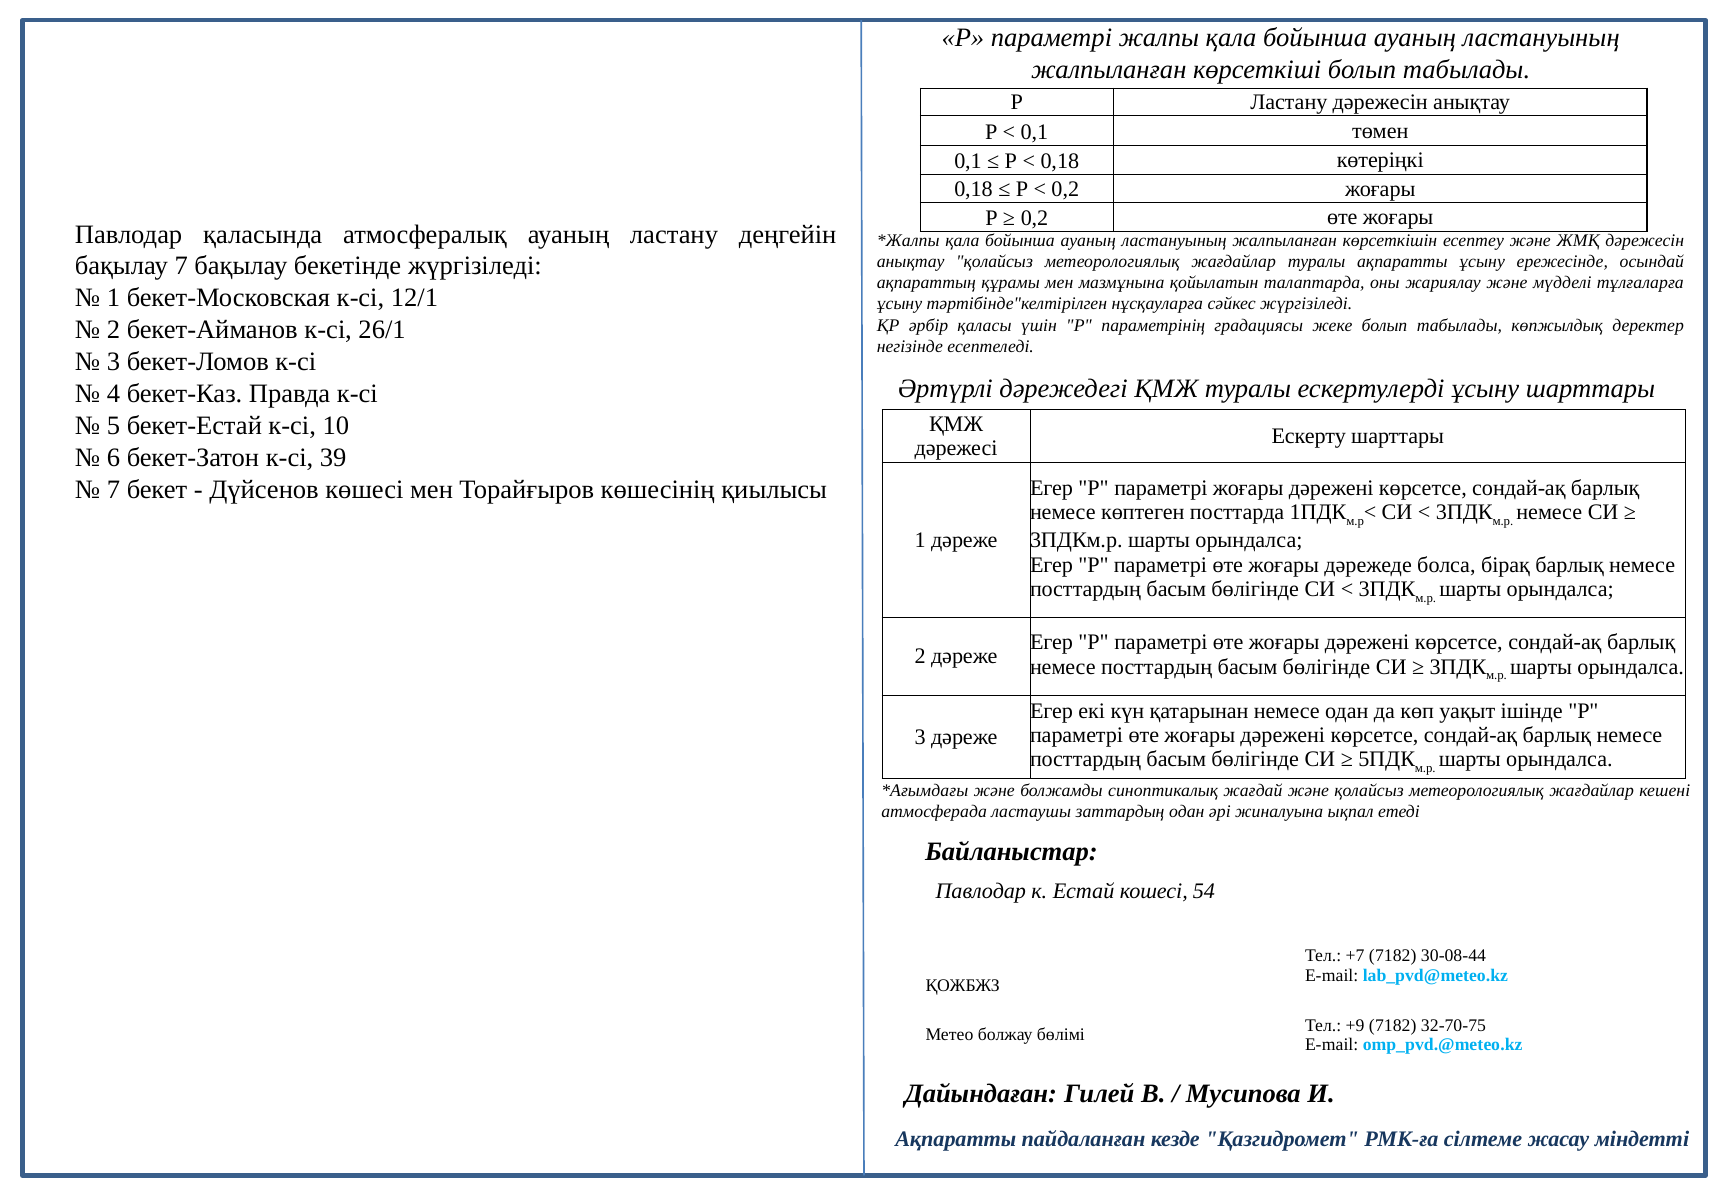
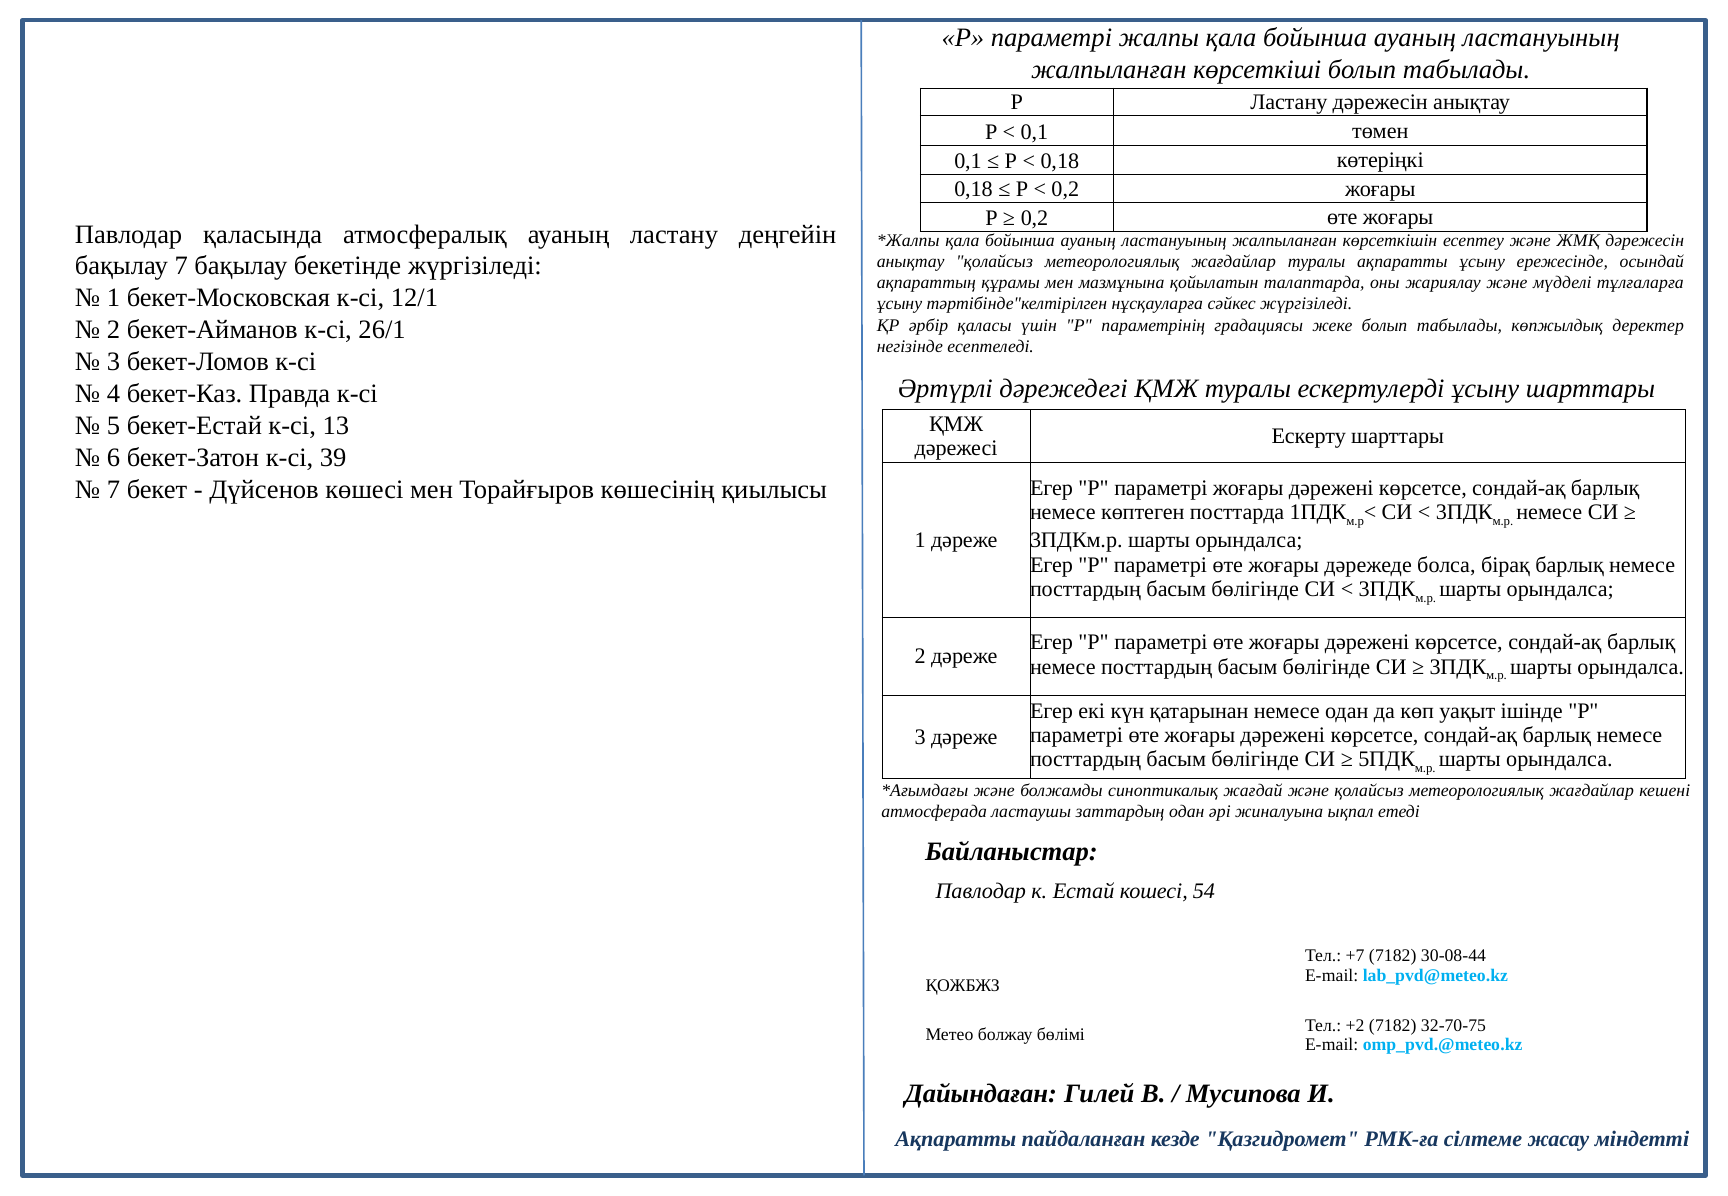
10: 10 -> 13
+9: +9 -> +2
